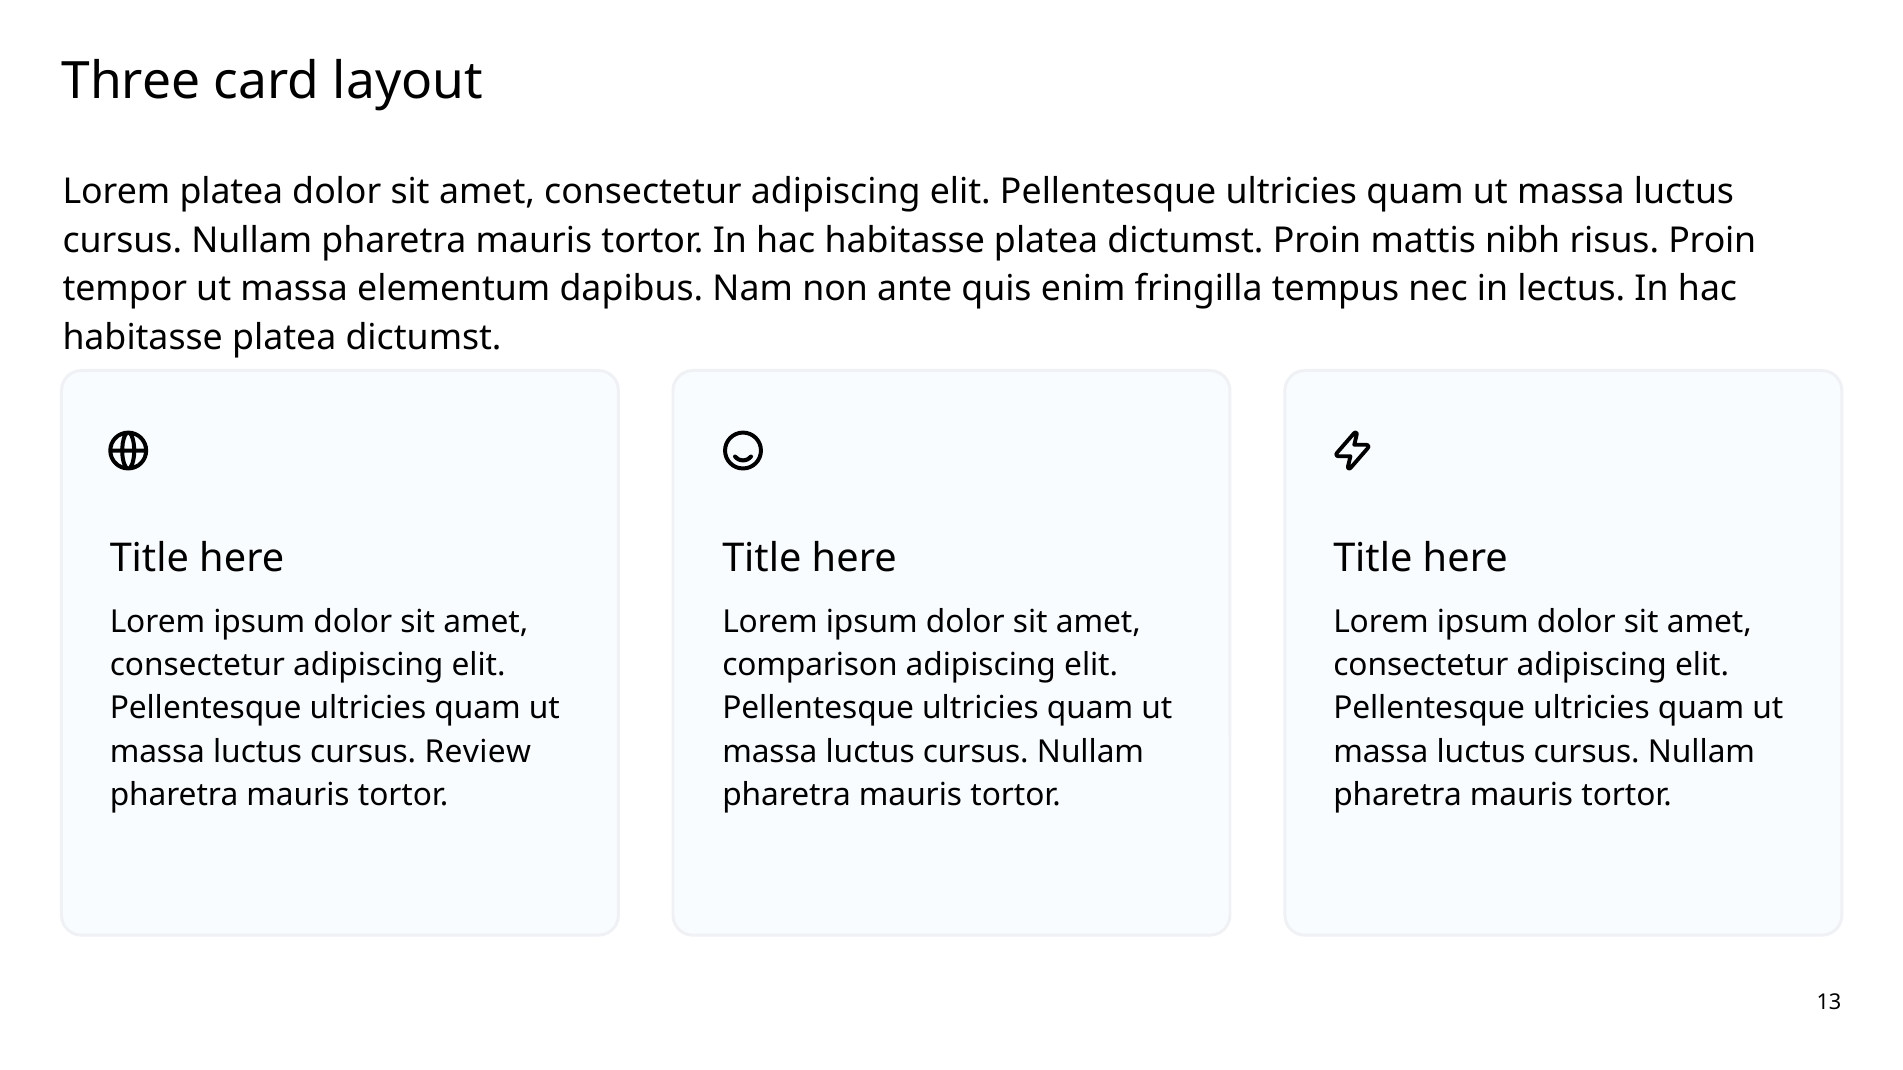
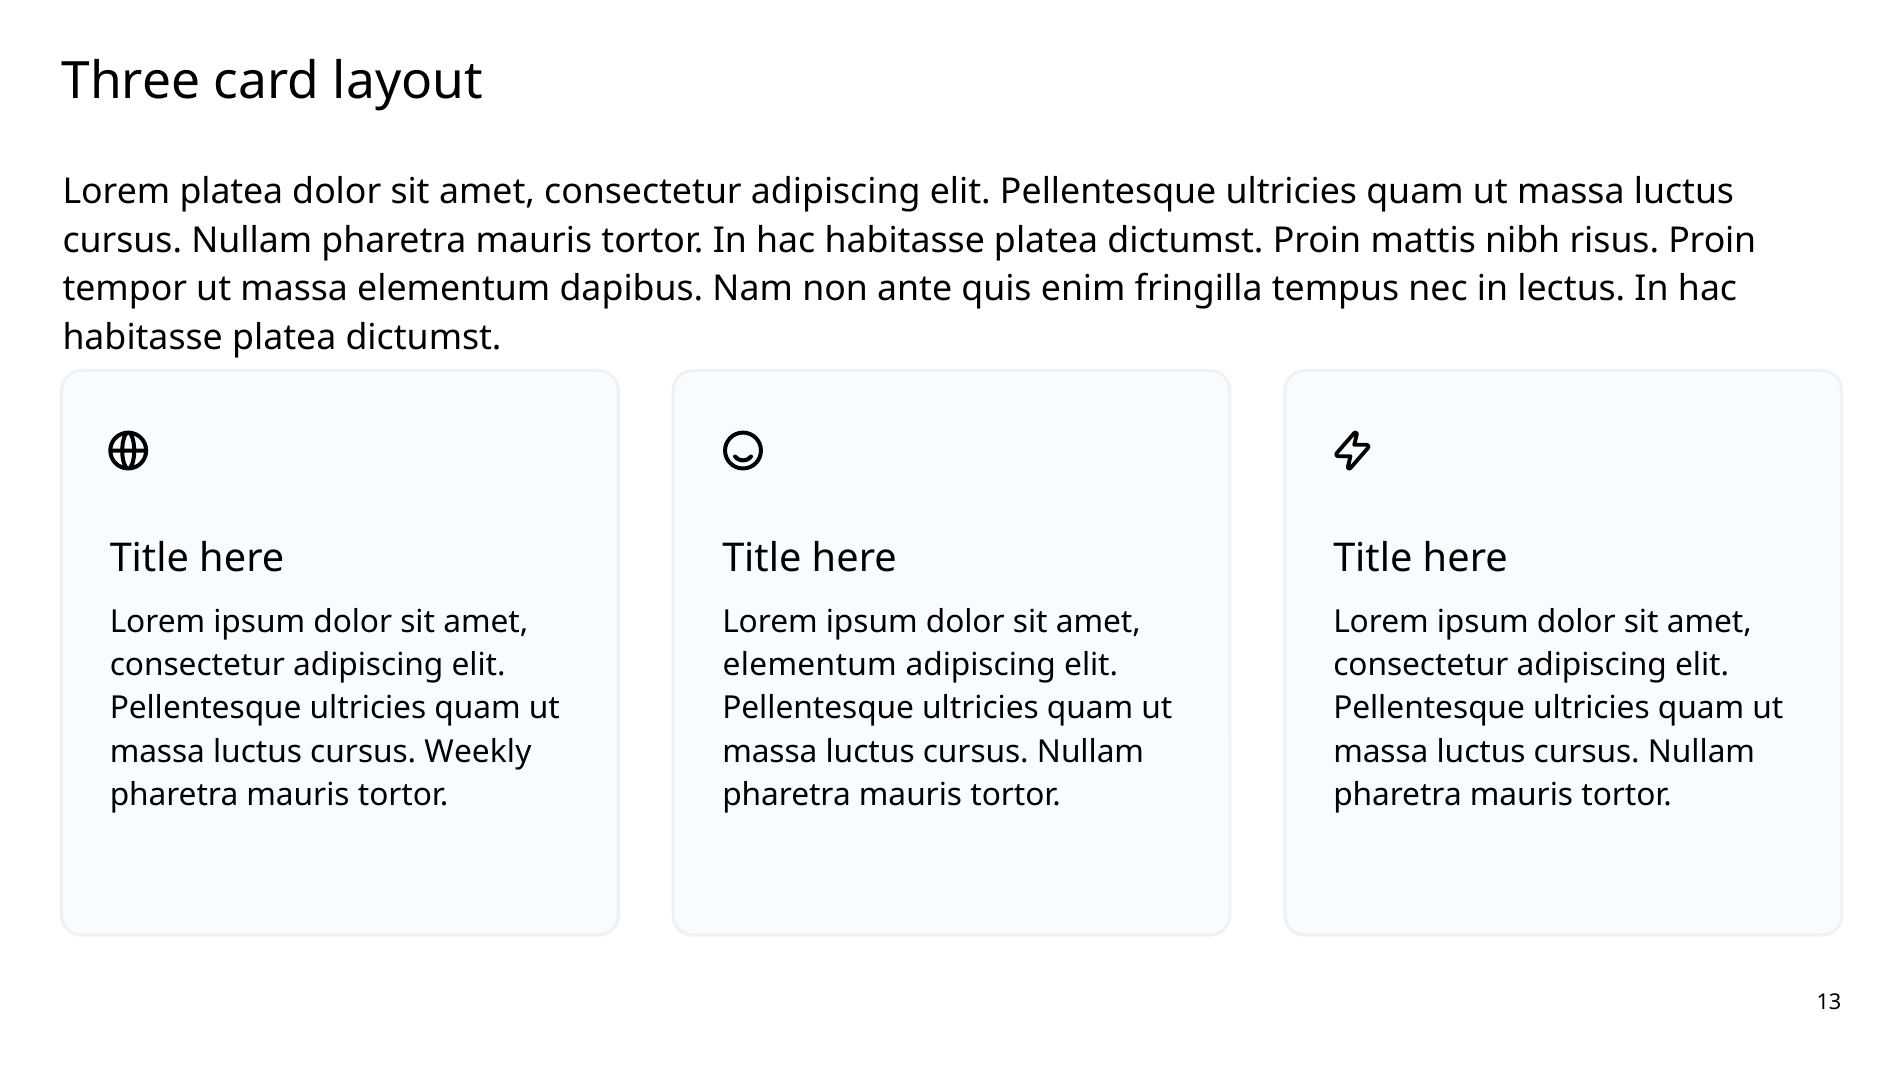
comparison at (810, 665): comparison -> elementum
Review: Review -> Weekly
